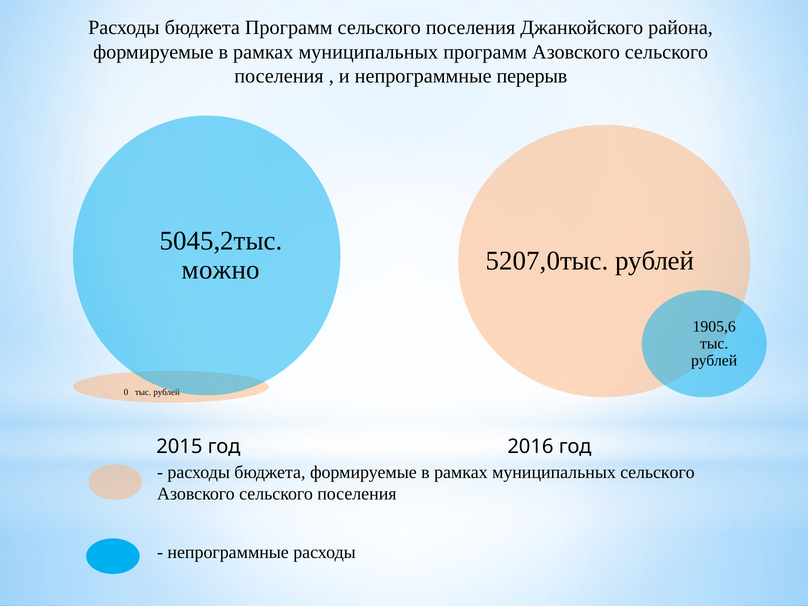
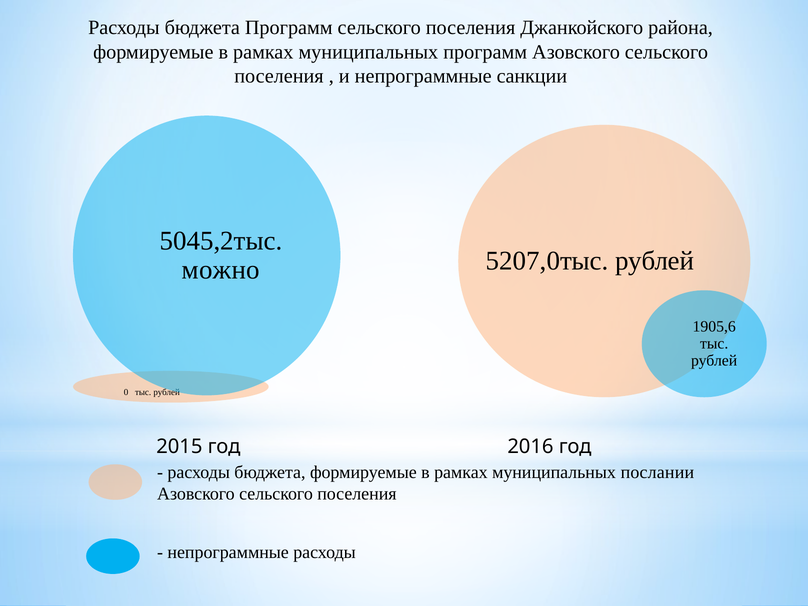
перерыв: перерыв -> санкции
муниципальных сельского: сельского -> послании
